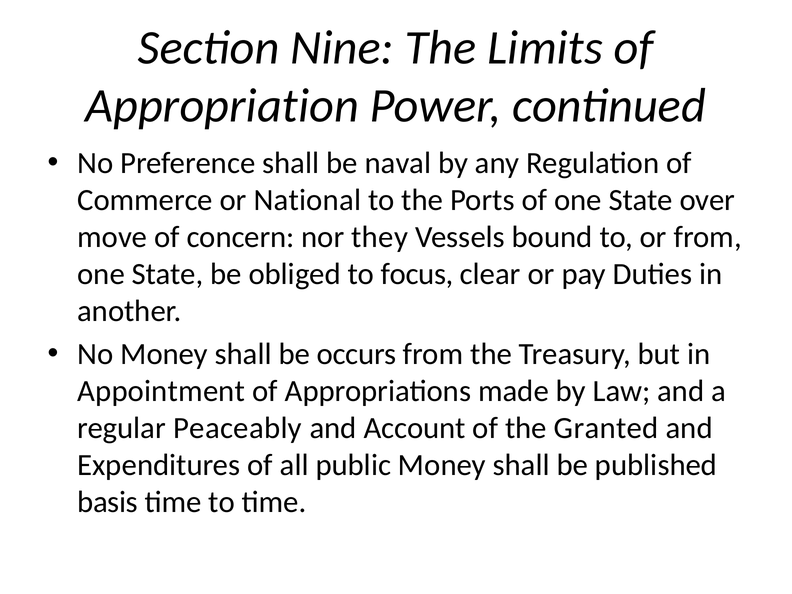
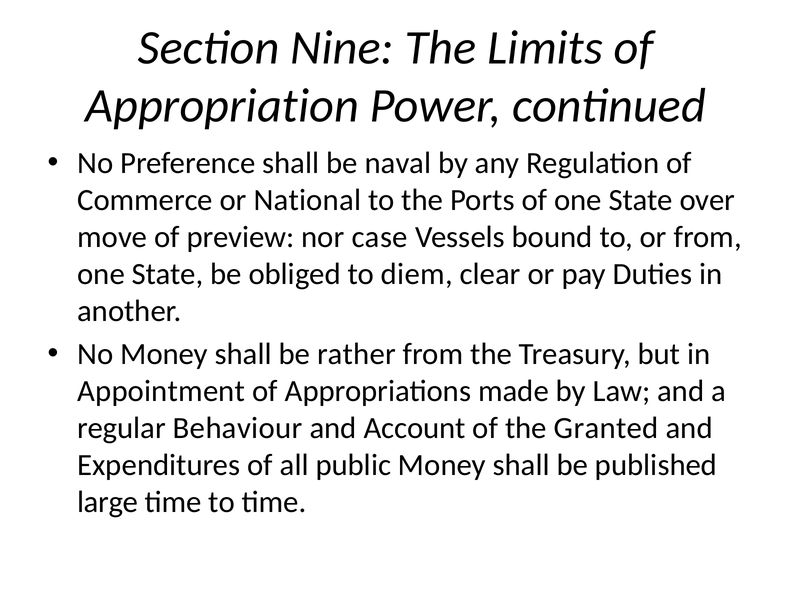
concern: concern -> preview
they: they -> case
focus: focus -> diem
occurs: occurs -> rather
Peaceably: Peaceably -> Behaviour
basis: basis -> large
